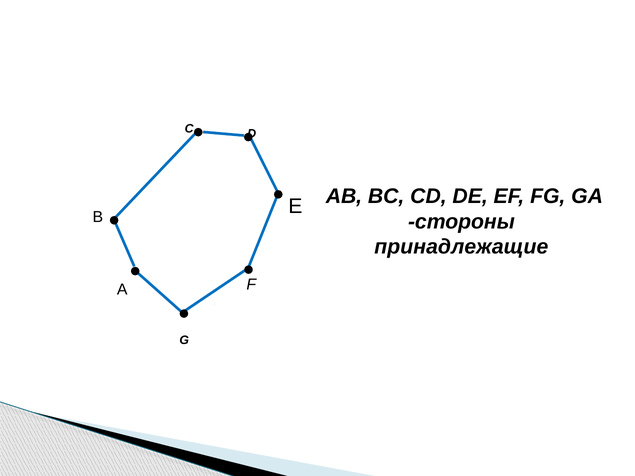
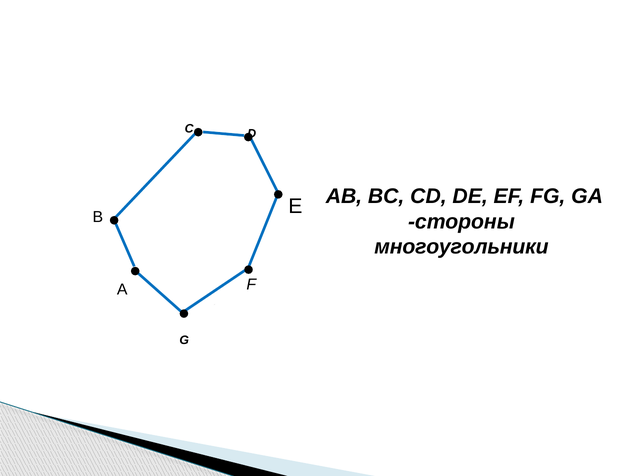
принадлежащие: принадлежащие -> многоугольники
